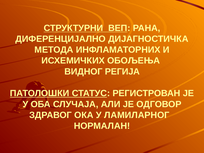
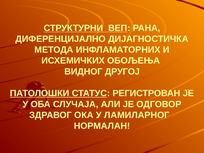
РЕГИЈА: РЕГИЈА -> ДРУГОЈ
